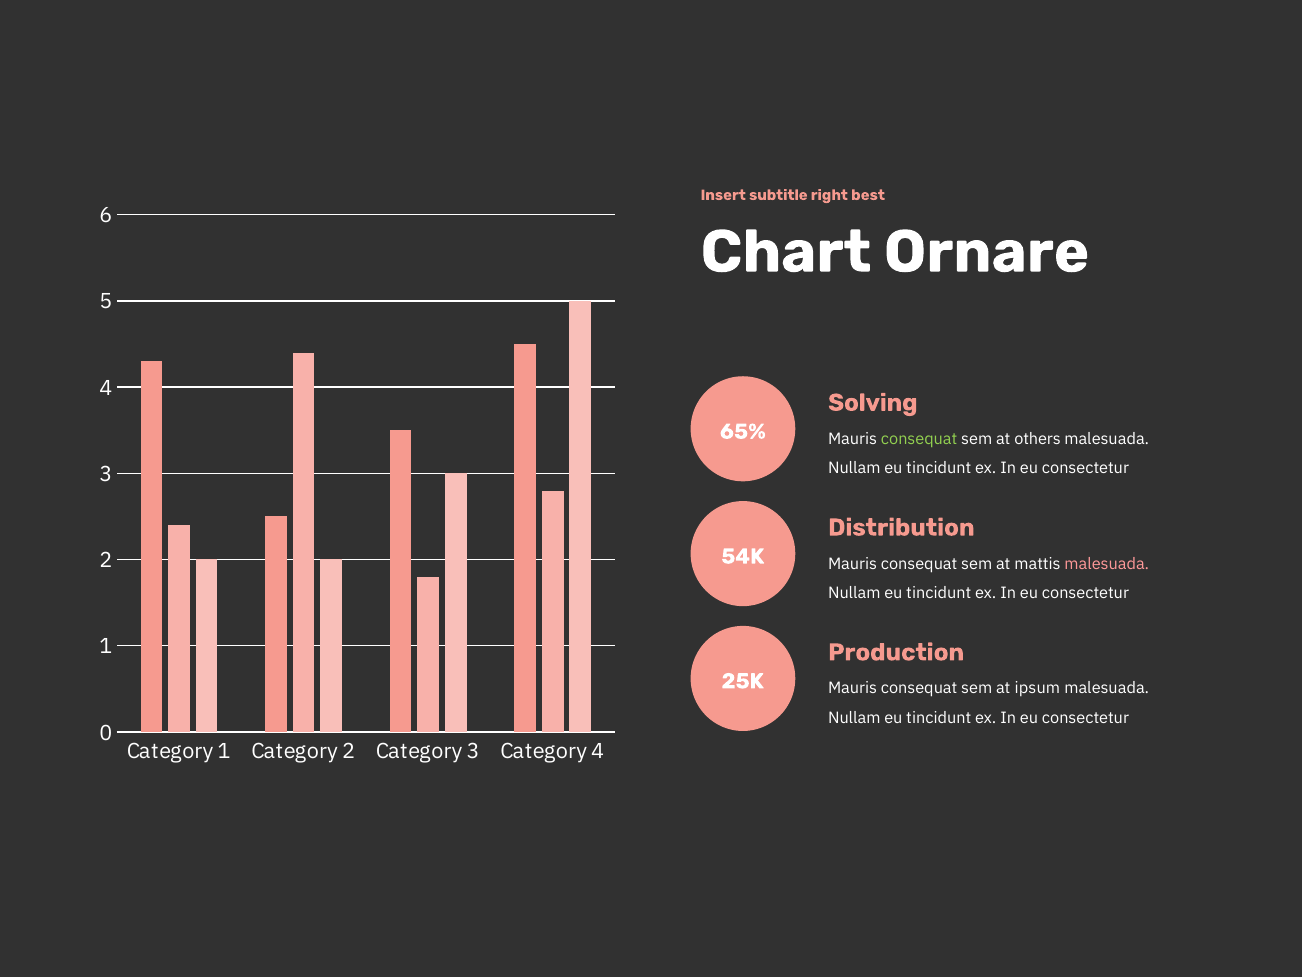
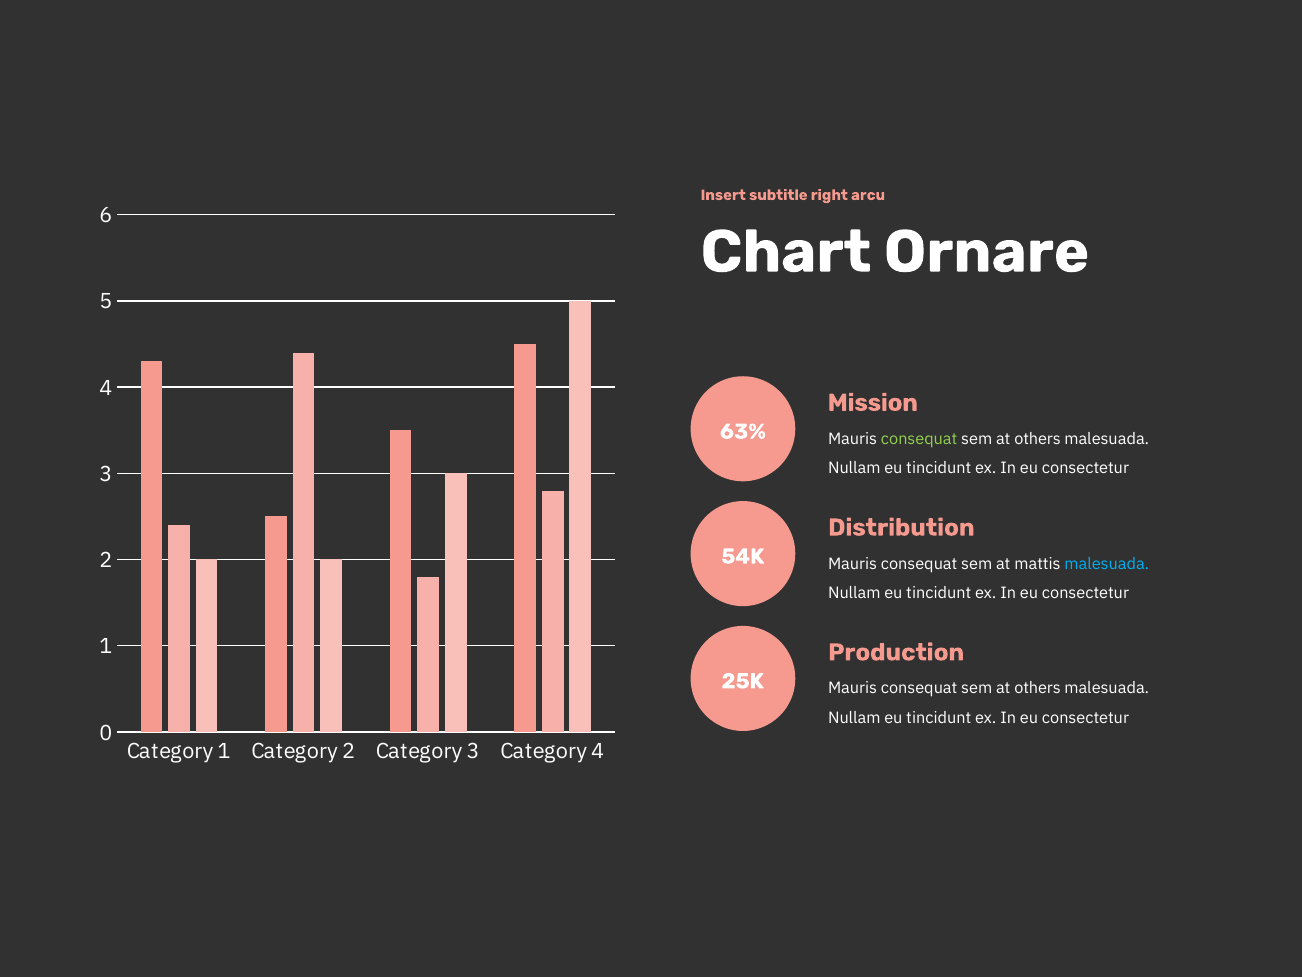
best: best -> arcu
Solving: Solving -> Mission
65%: 65% -> 63%
malesuada at (1107, 563) colour: pink -> light blue
ipsum at (1037, 688): ipsum -> others
